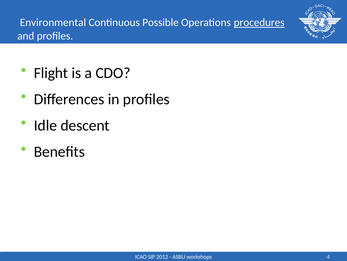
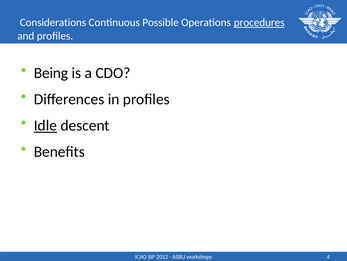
Environmental: Environmental -> Considerations
Flight: Flight -> Being
Idle underline: none -> present
